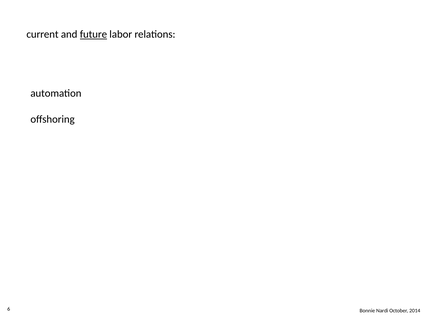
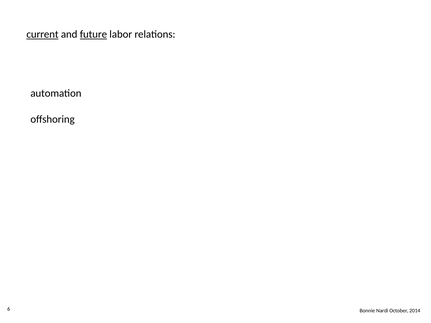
current underline: none -> present
